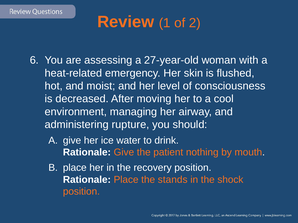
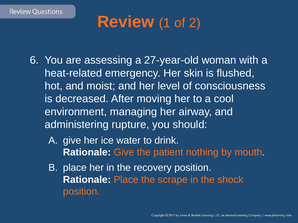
stands: stands -> scrape
